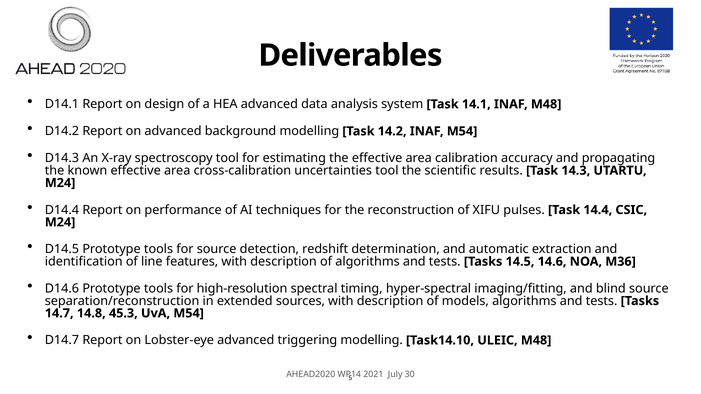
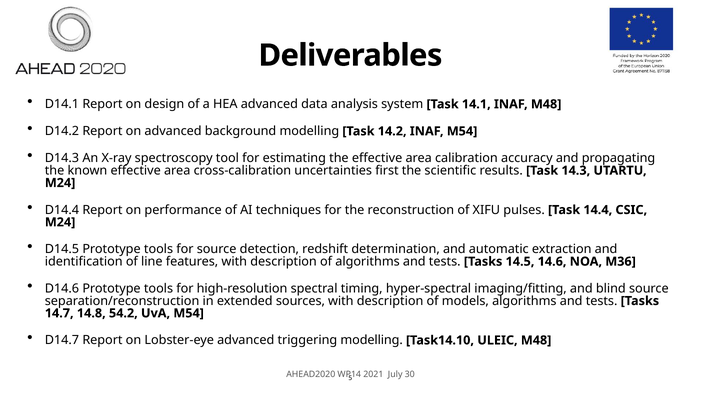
uncertainties tool: tool -> first
45.3: 45.3 -> 54.2
